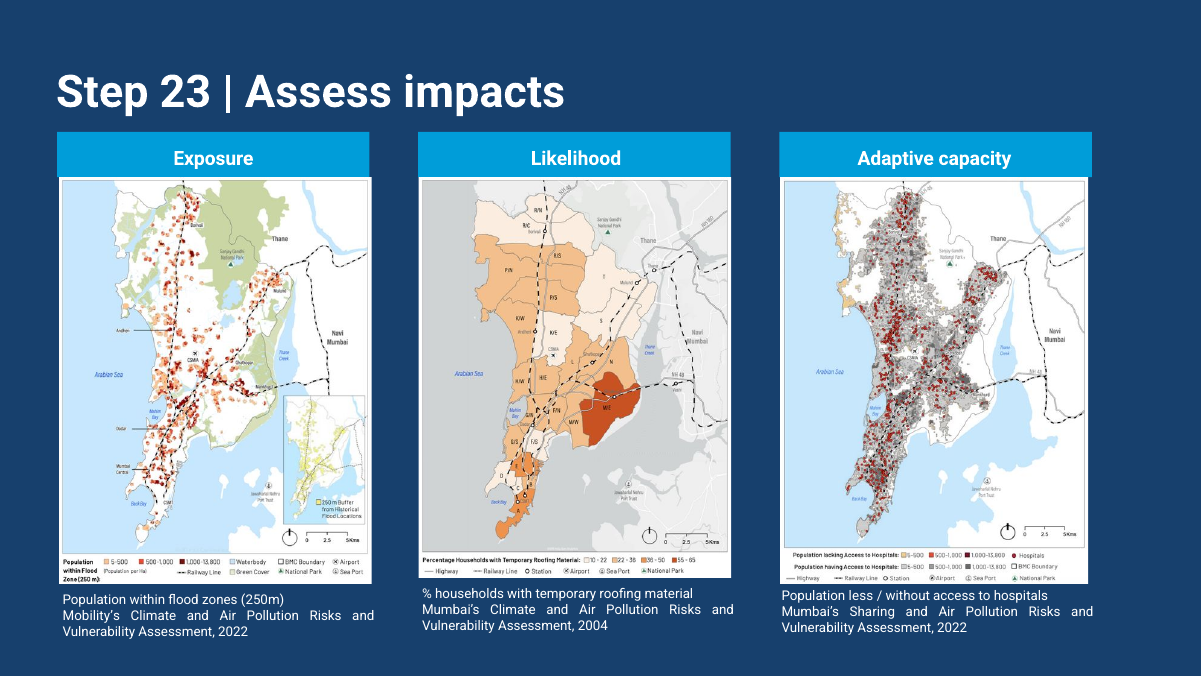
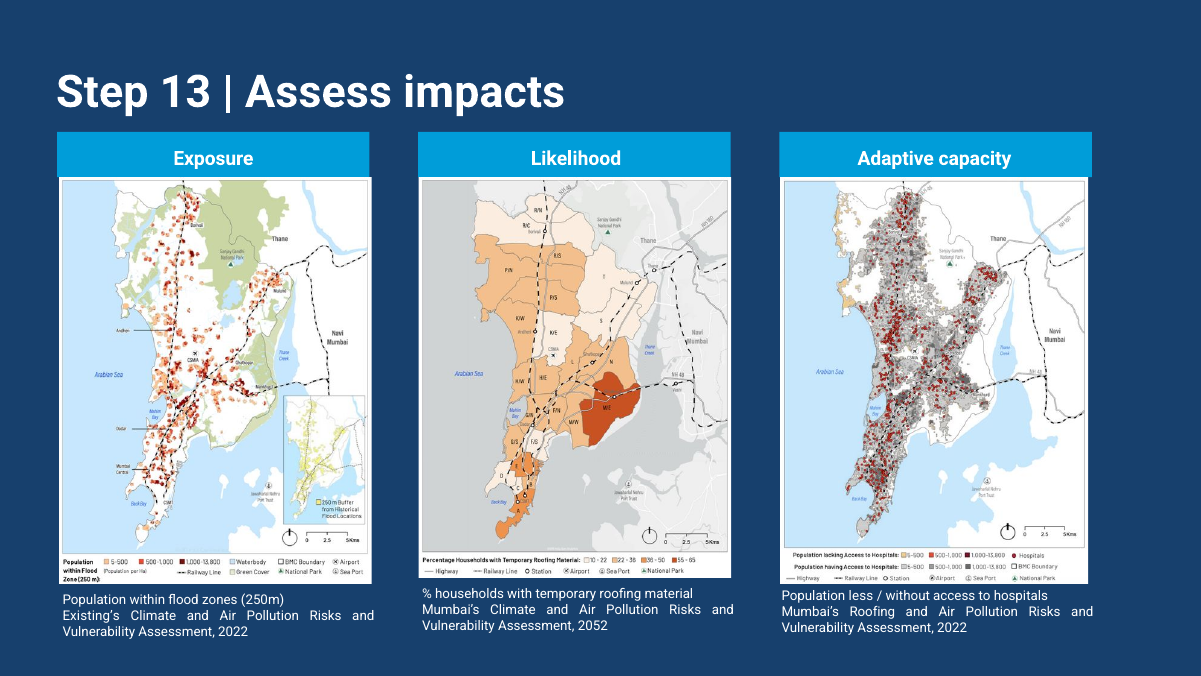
23: 23 -> 13
Mumbai’s Sharing: Sharing -> Roofing
Mobility’s: Mobility’s -> Existing’s
2004: 2004 -> 2052
